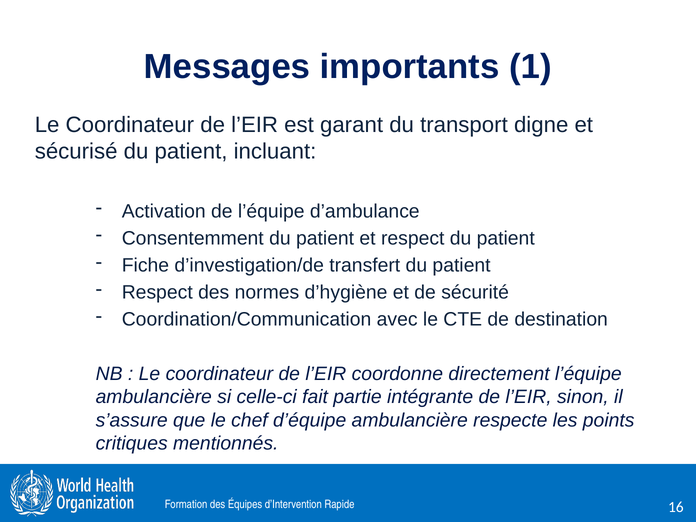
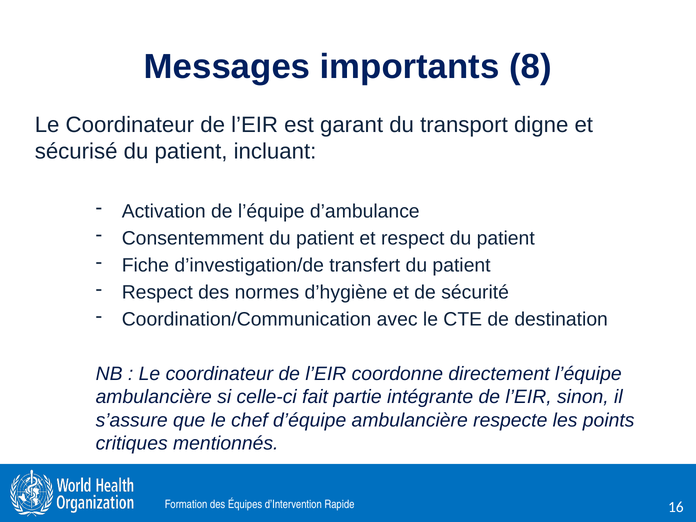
1: 1 -> 8
